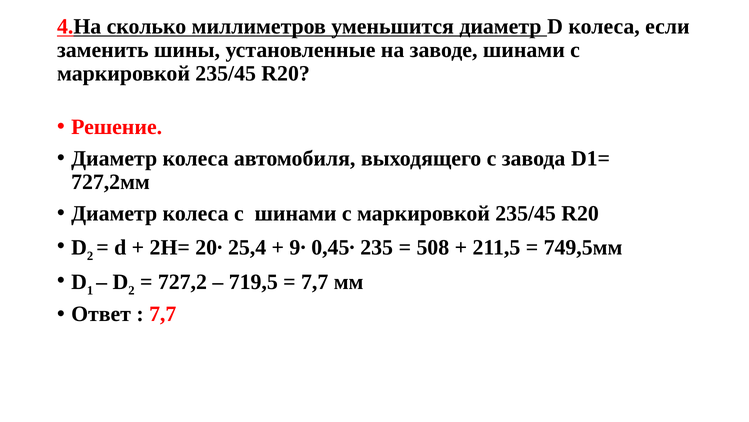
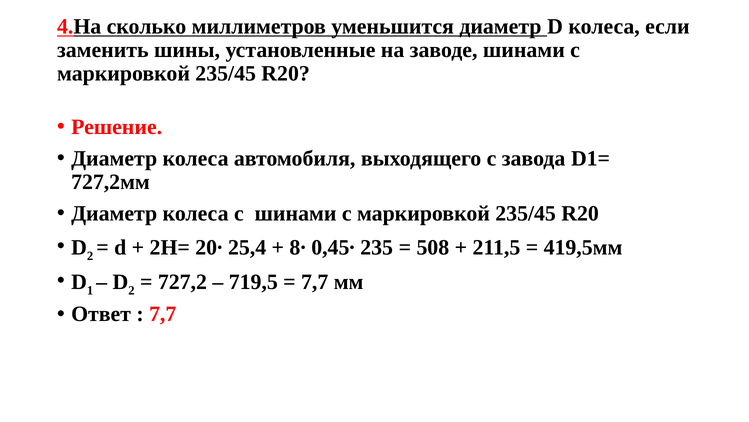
9∙: 9∙ -> 8∙
749,5мм: 749,5мм -> 419,5мм
